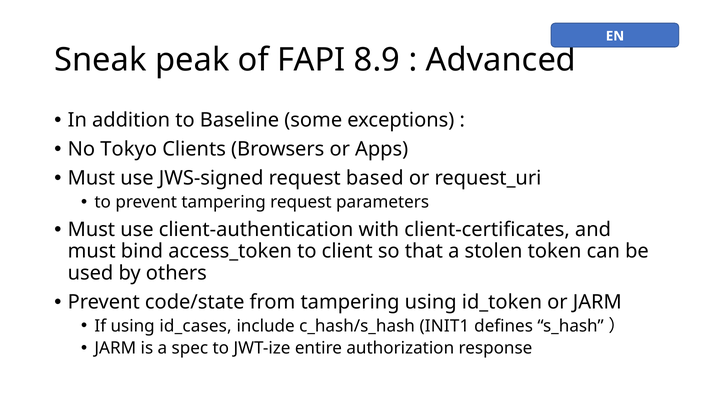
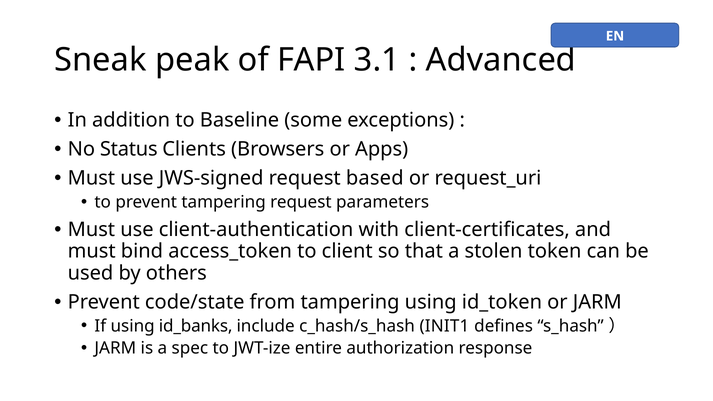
8.9: 8.9 -> 3.1
Tokyo: Tokyo -> Status
id_cases: id_cases -> id_banks
